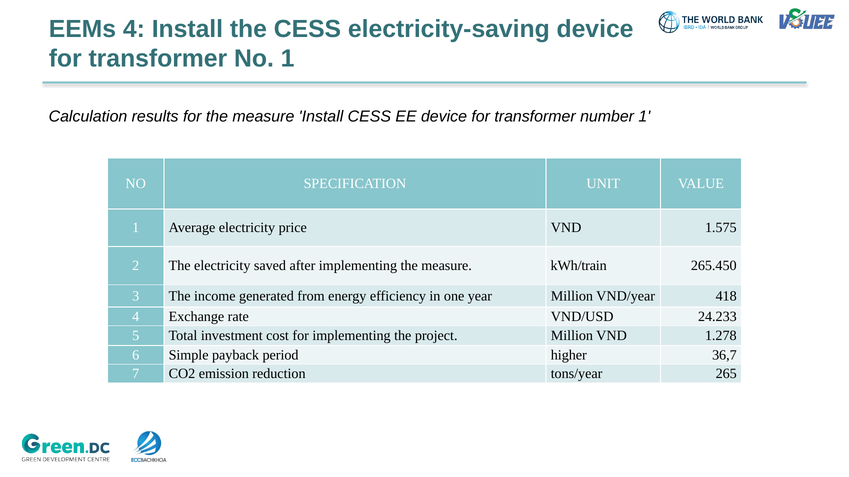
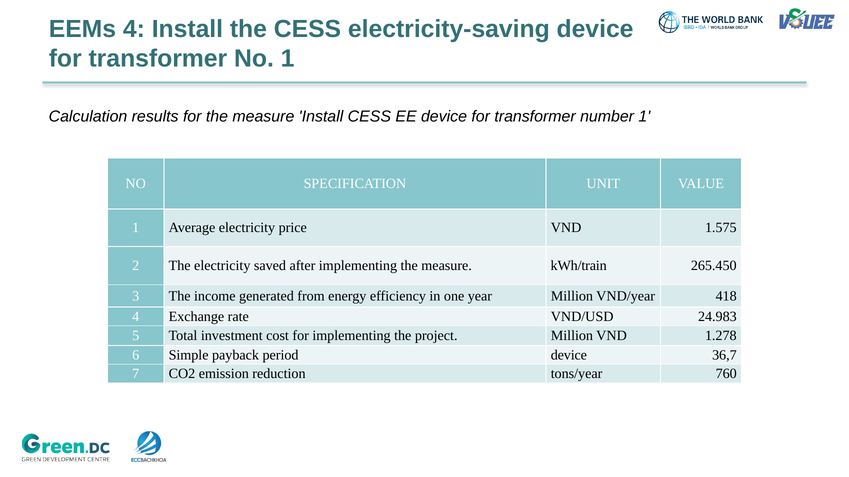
24.233: 24.233 -> 24.983
period higher: higher -> device
265: 265 -> 760
